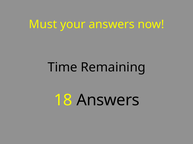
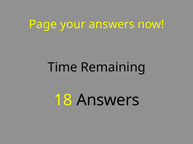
Must: Must -> Page
